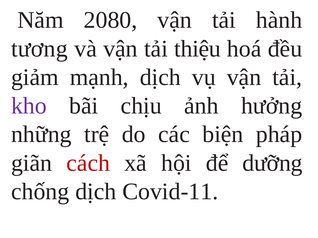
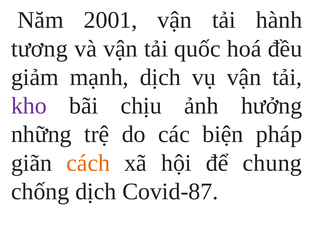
2080: 2080 -> 2001
thiệu: thiệu -> quốc
cách colour: red -> orange
dưỡng: dưỡng -> chung
Covid-11: Covid-11 -> Covid-87
